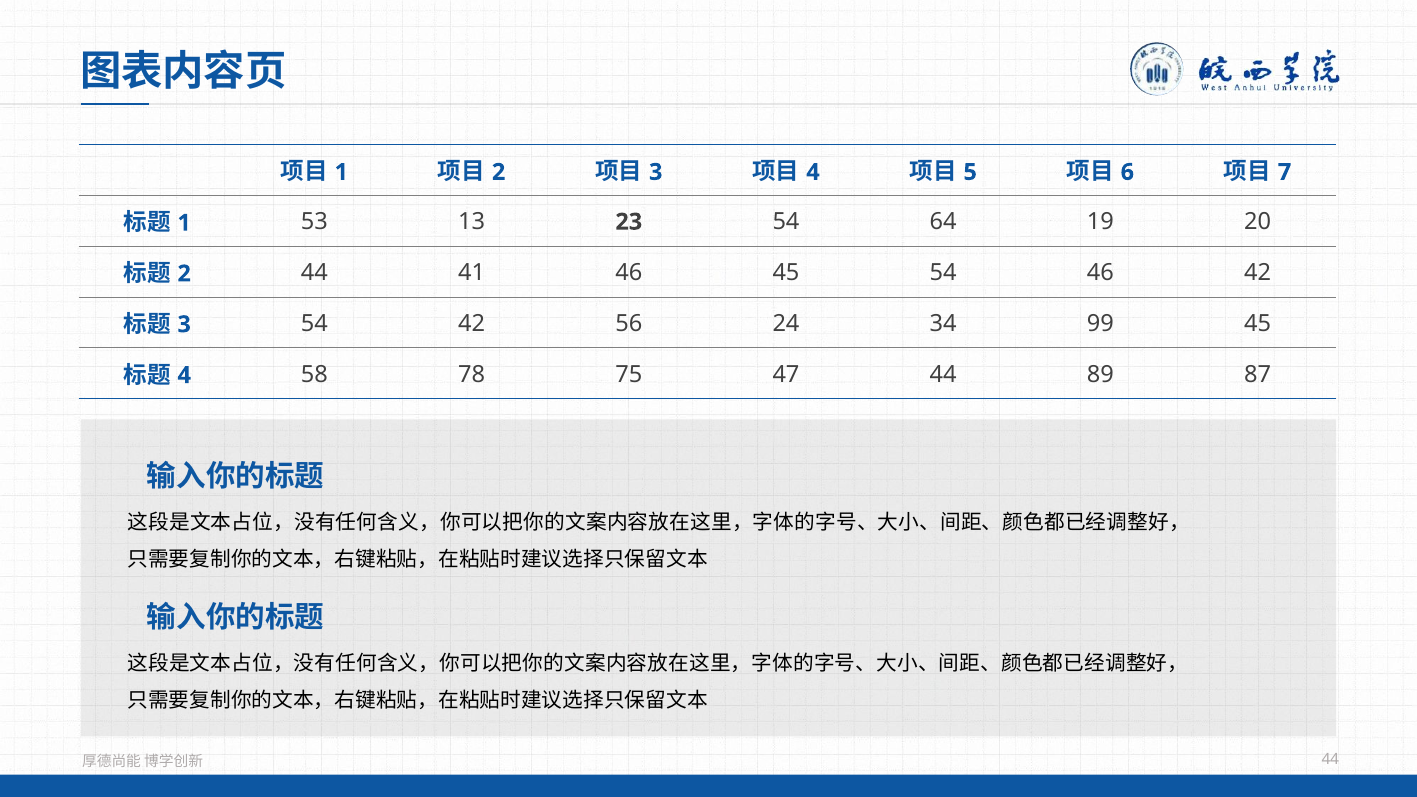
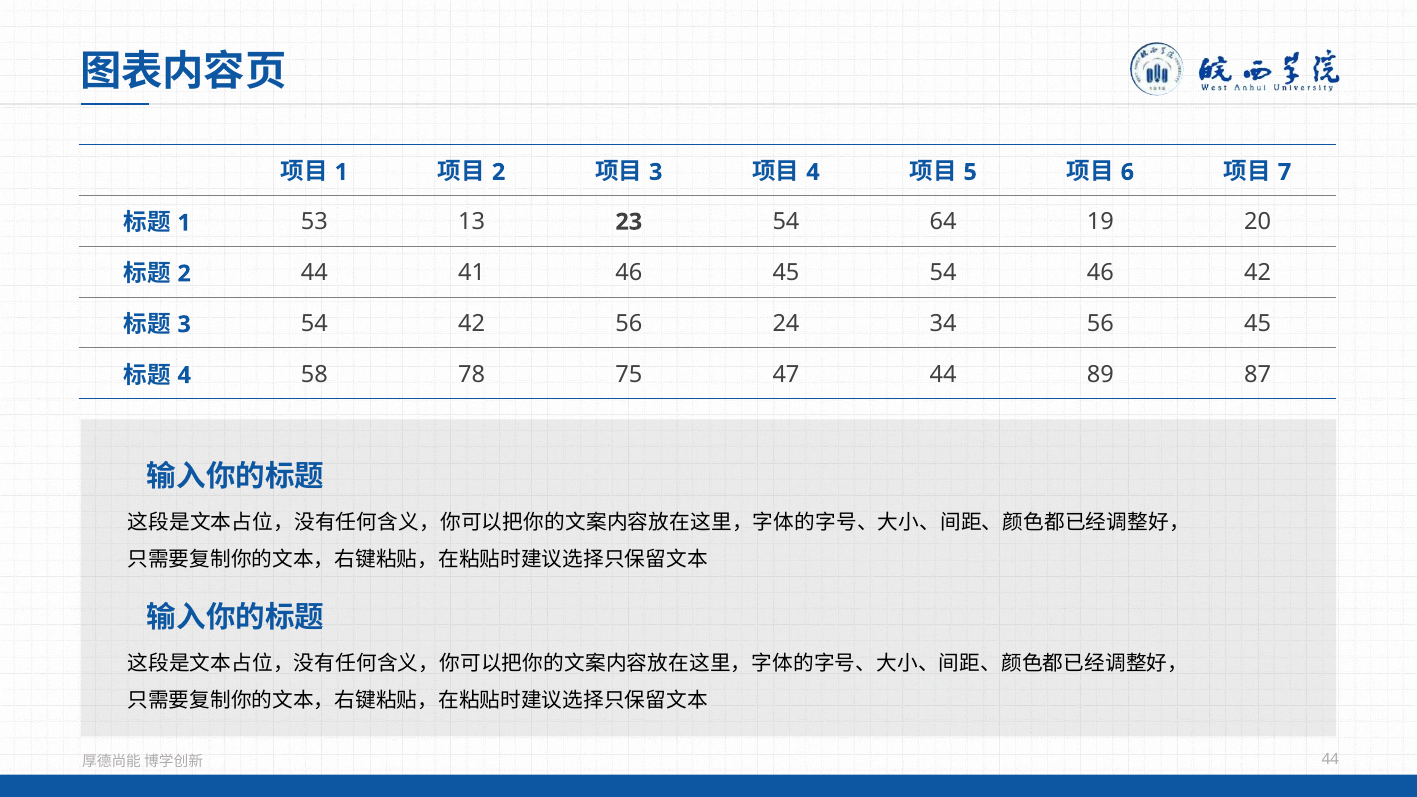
34 99: 99 -> 56
